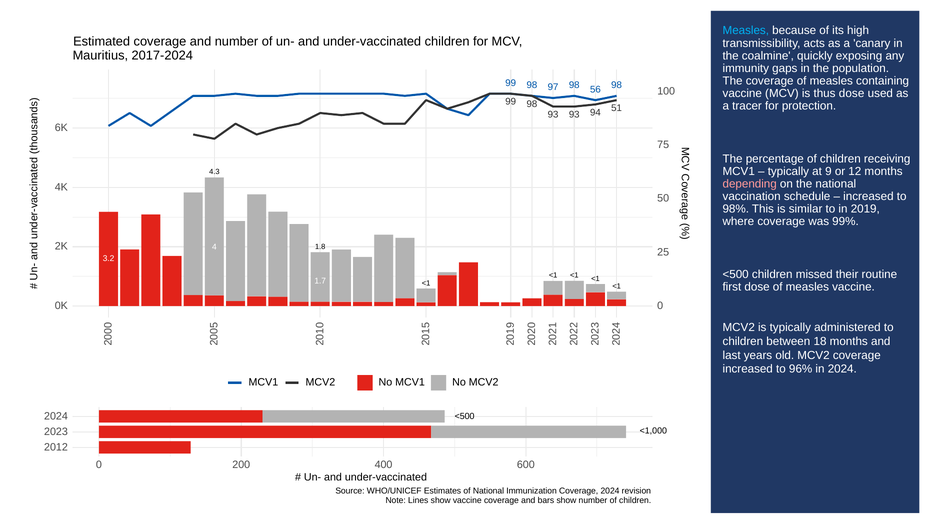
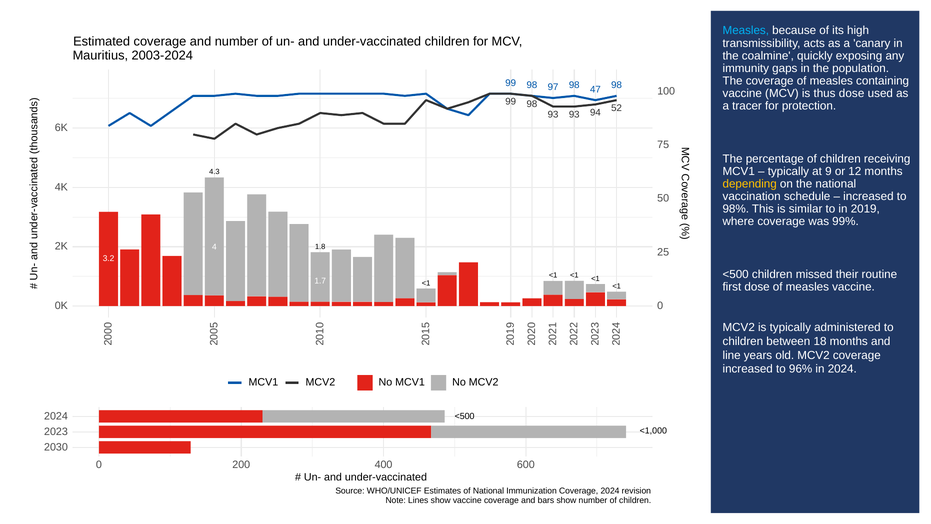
2017-2024: 2017-2024 -> 2003-2024
56: 56 -> 47
51: 51 -> 52
depending colour: pink -> yellow
last: last -> line
2012: 2012 -> 2030
